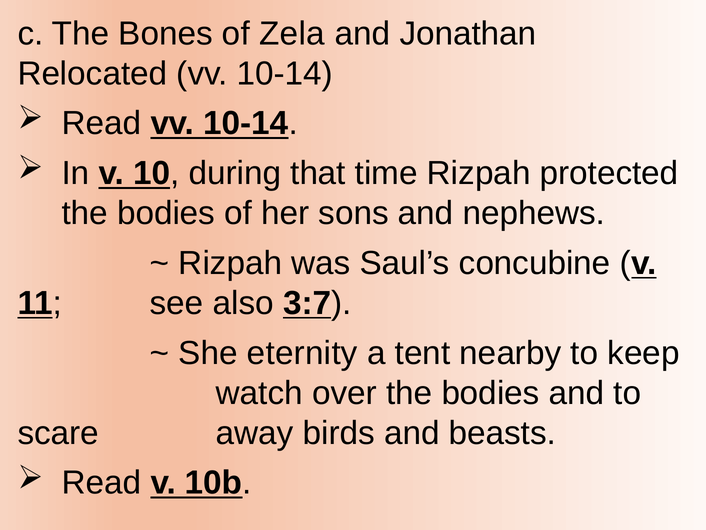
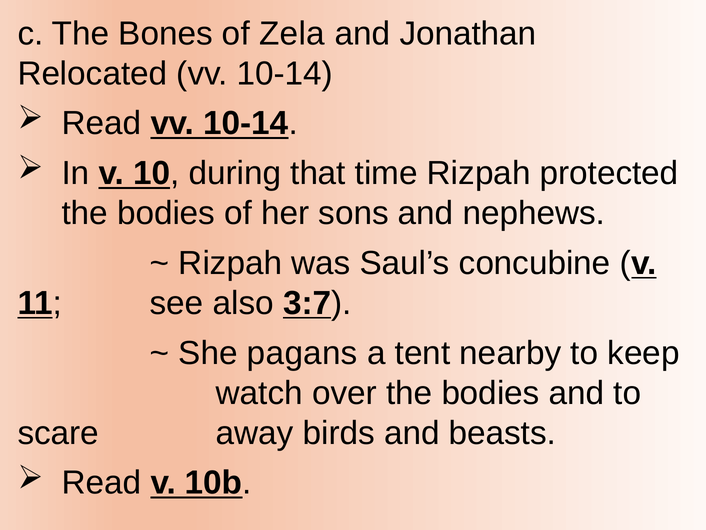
eternity: eternity -> pagans
